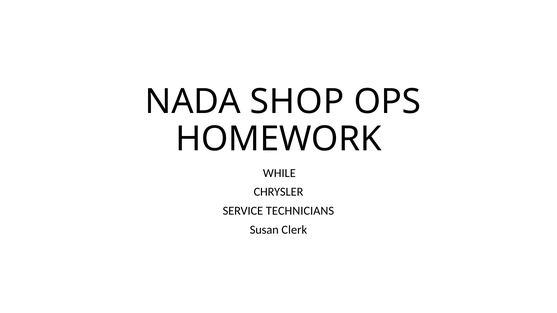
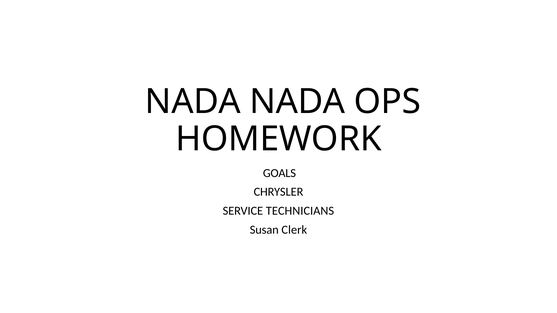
NADA SHOP: SHOP -> NADA
WHILE: WHILE -> GOALS
